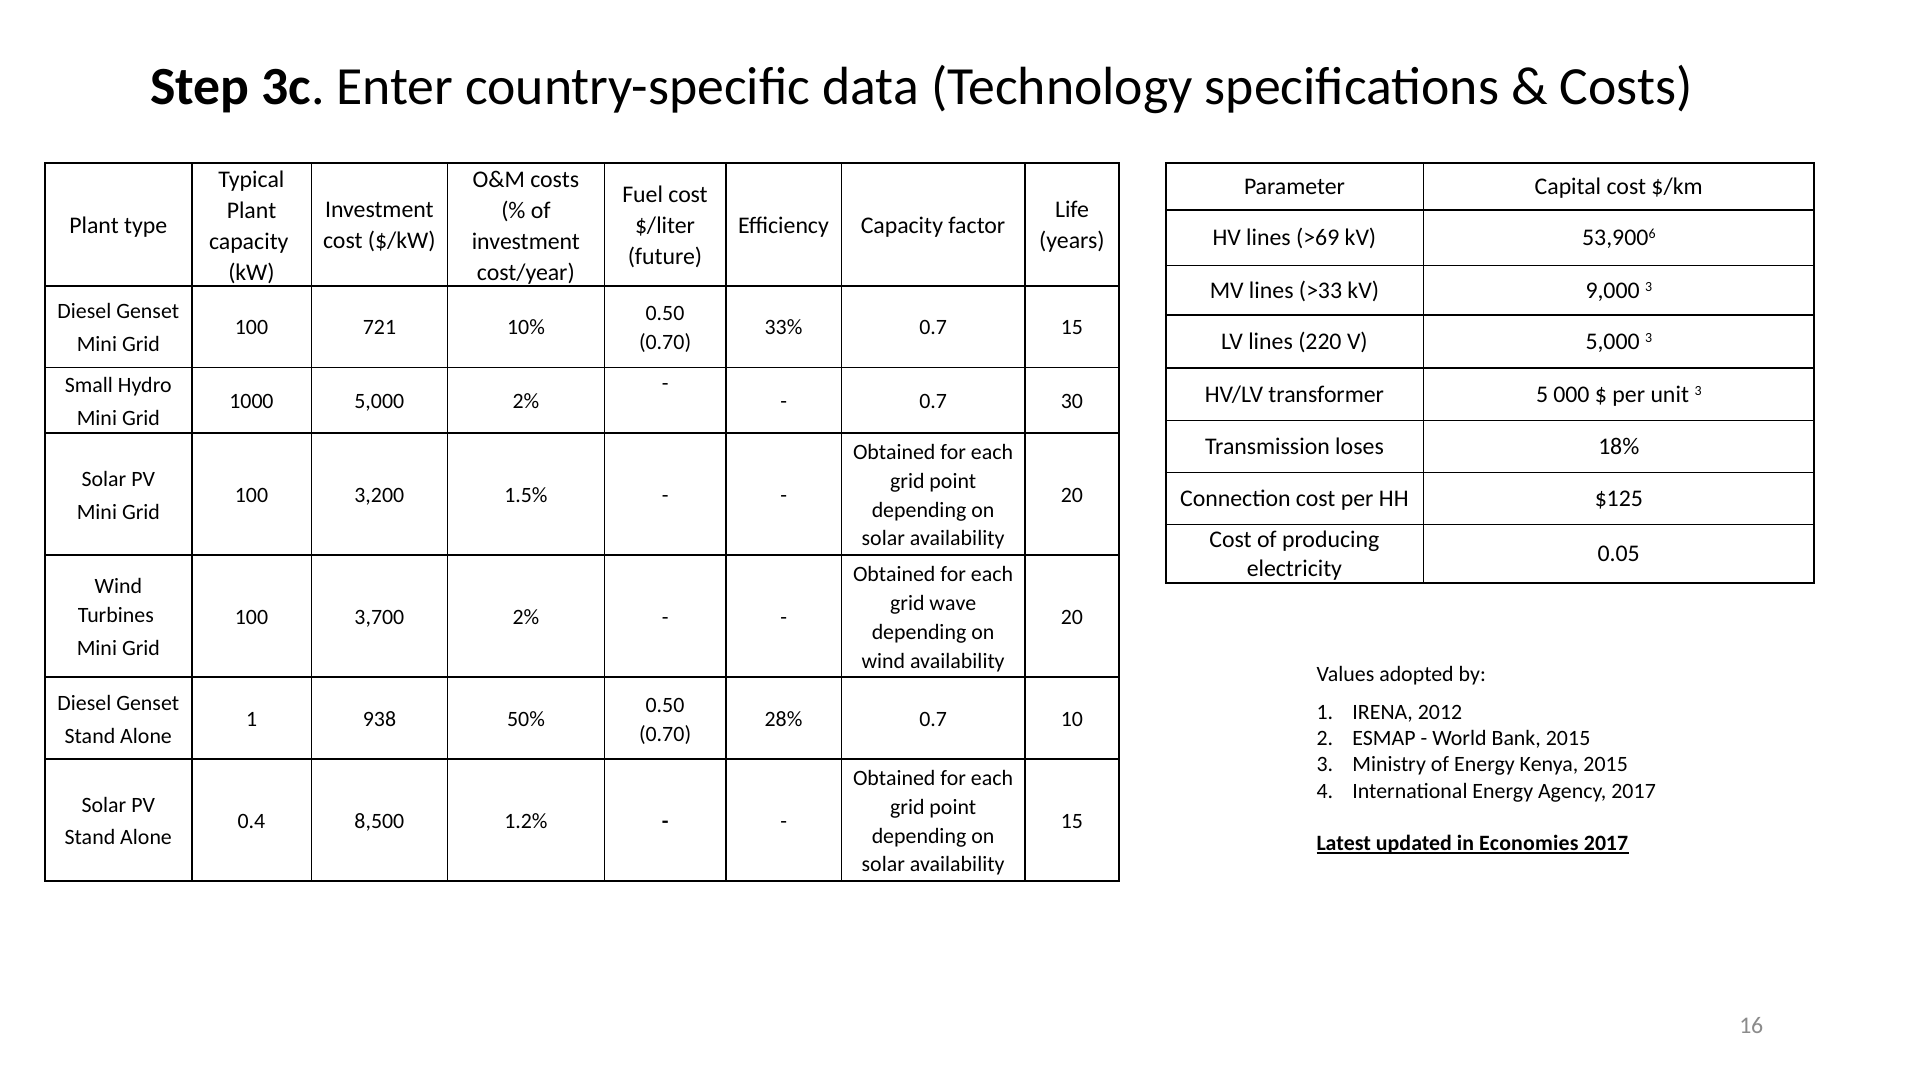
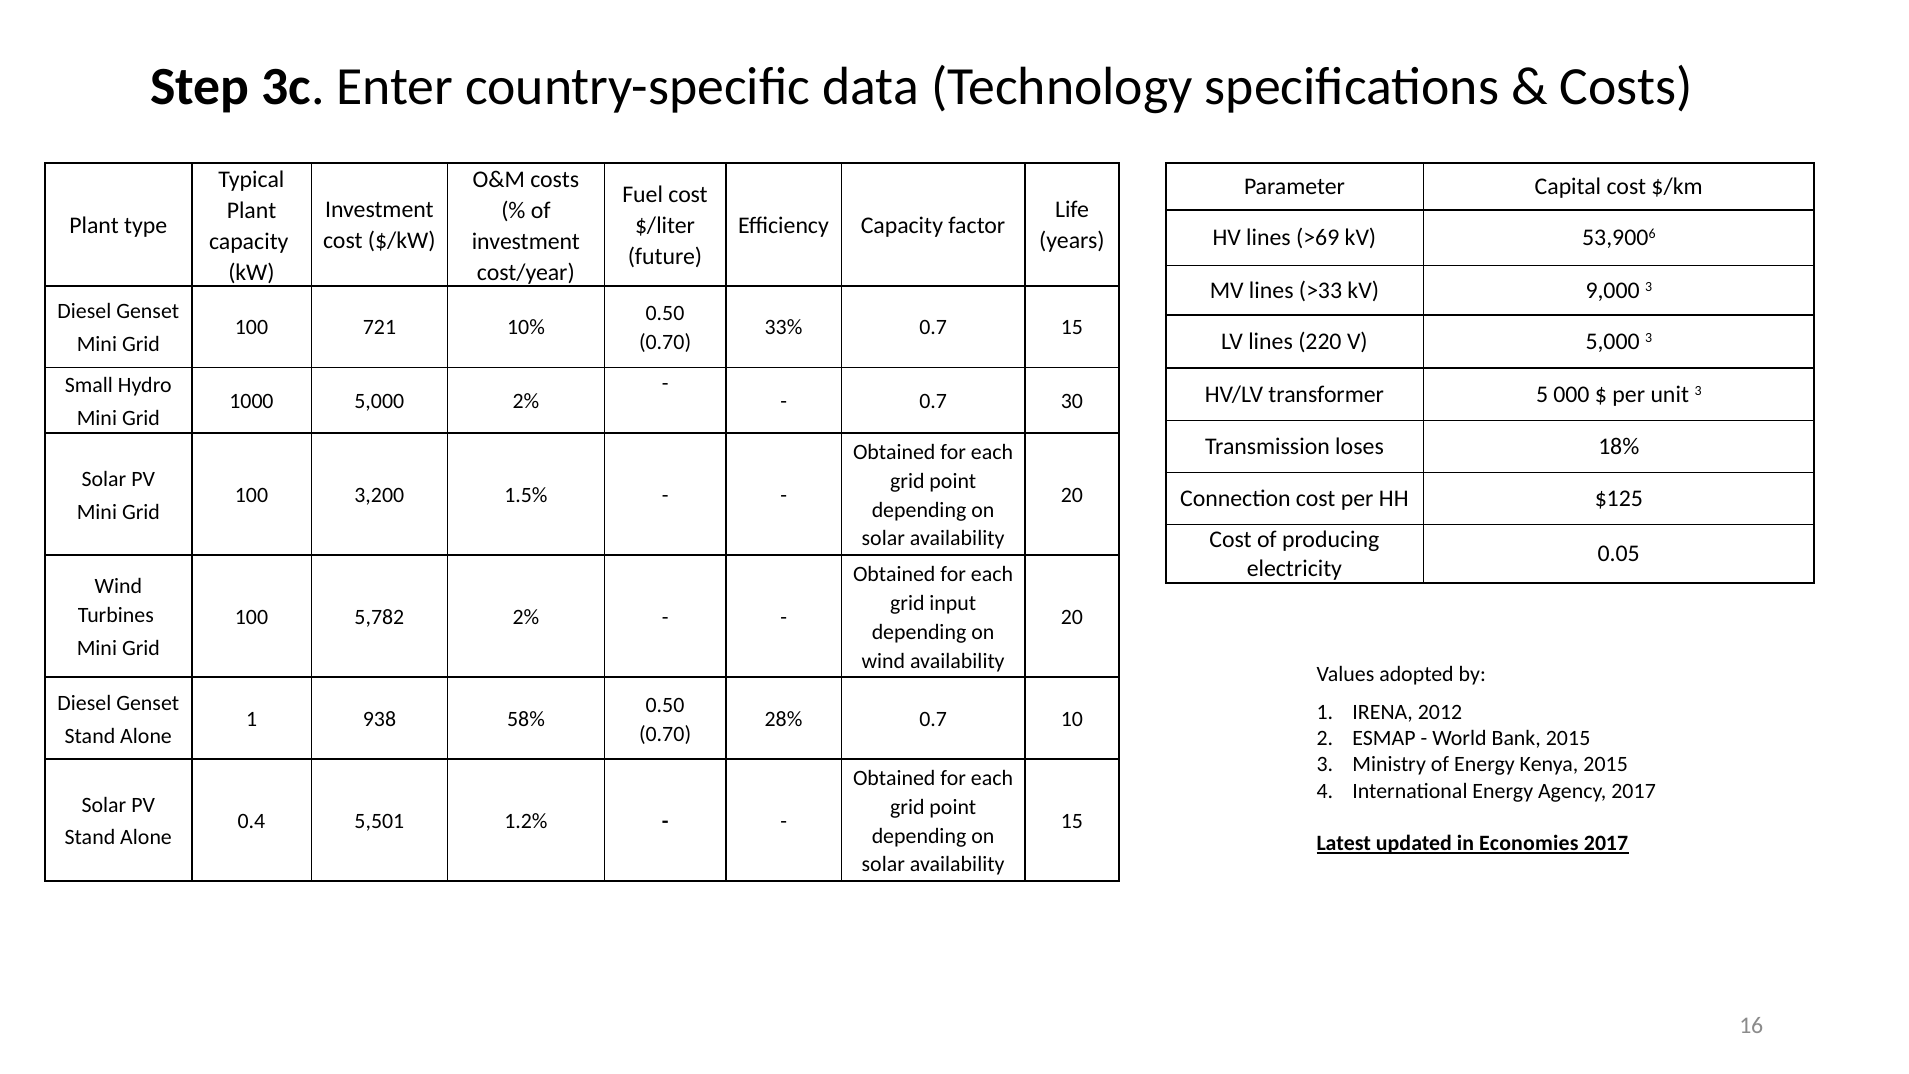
wave: wave -> input
3,700: 3,700 -> 5,782
50%: 50% -> 58%
8,500: 8,500 -> 5,501
